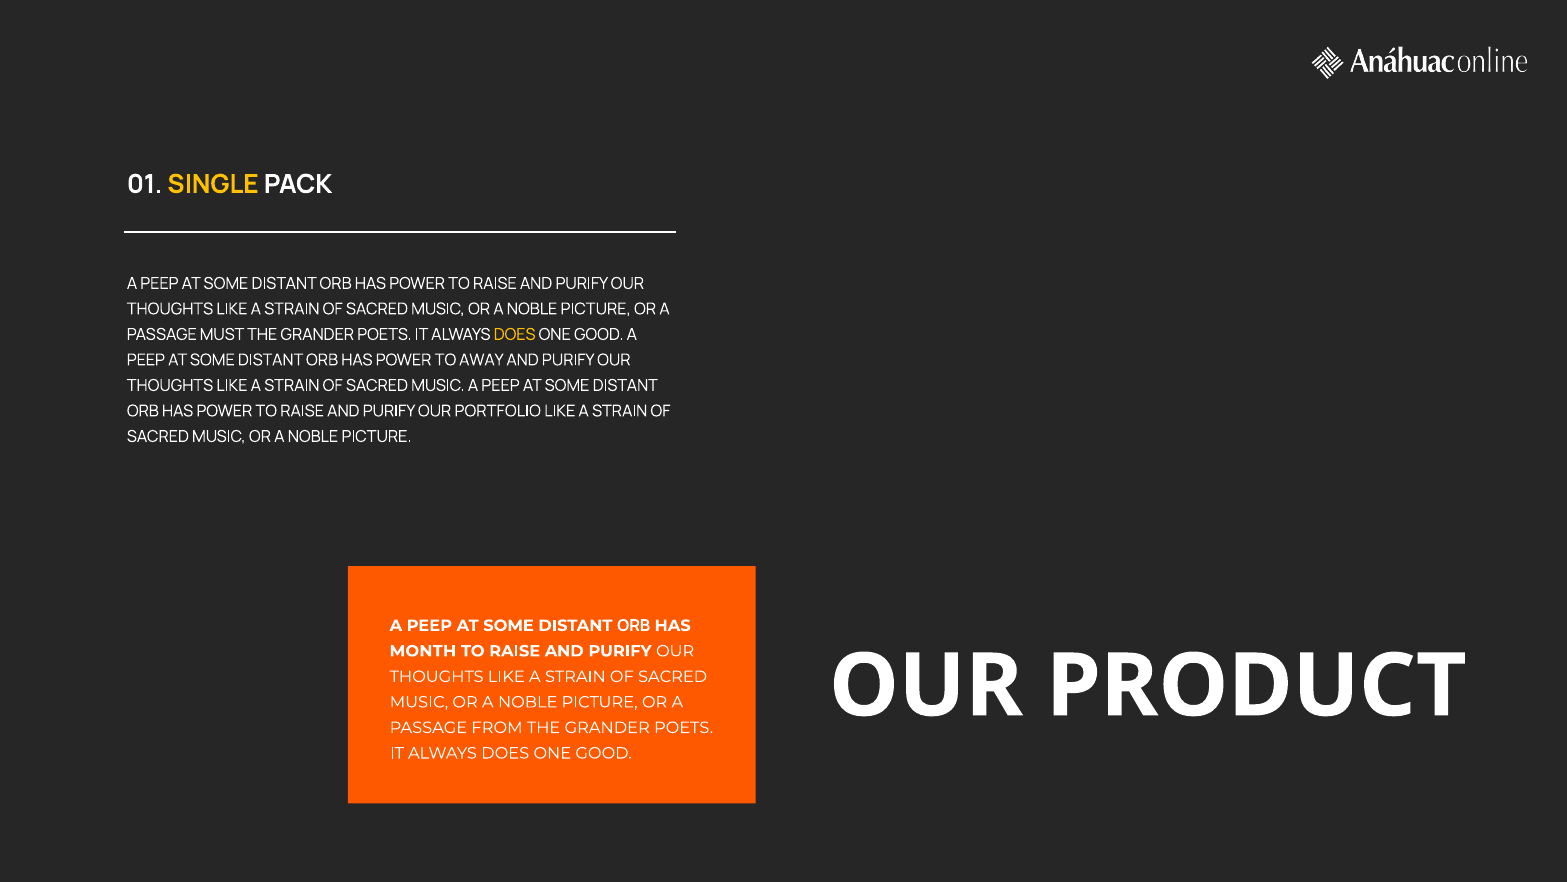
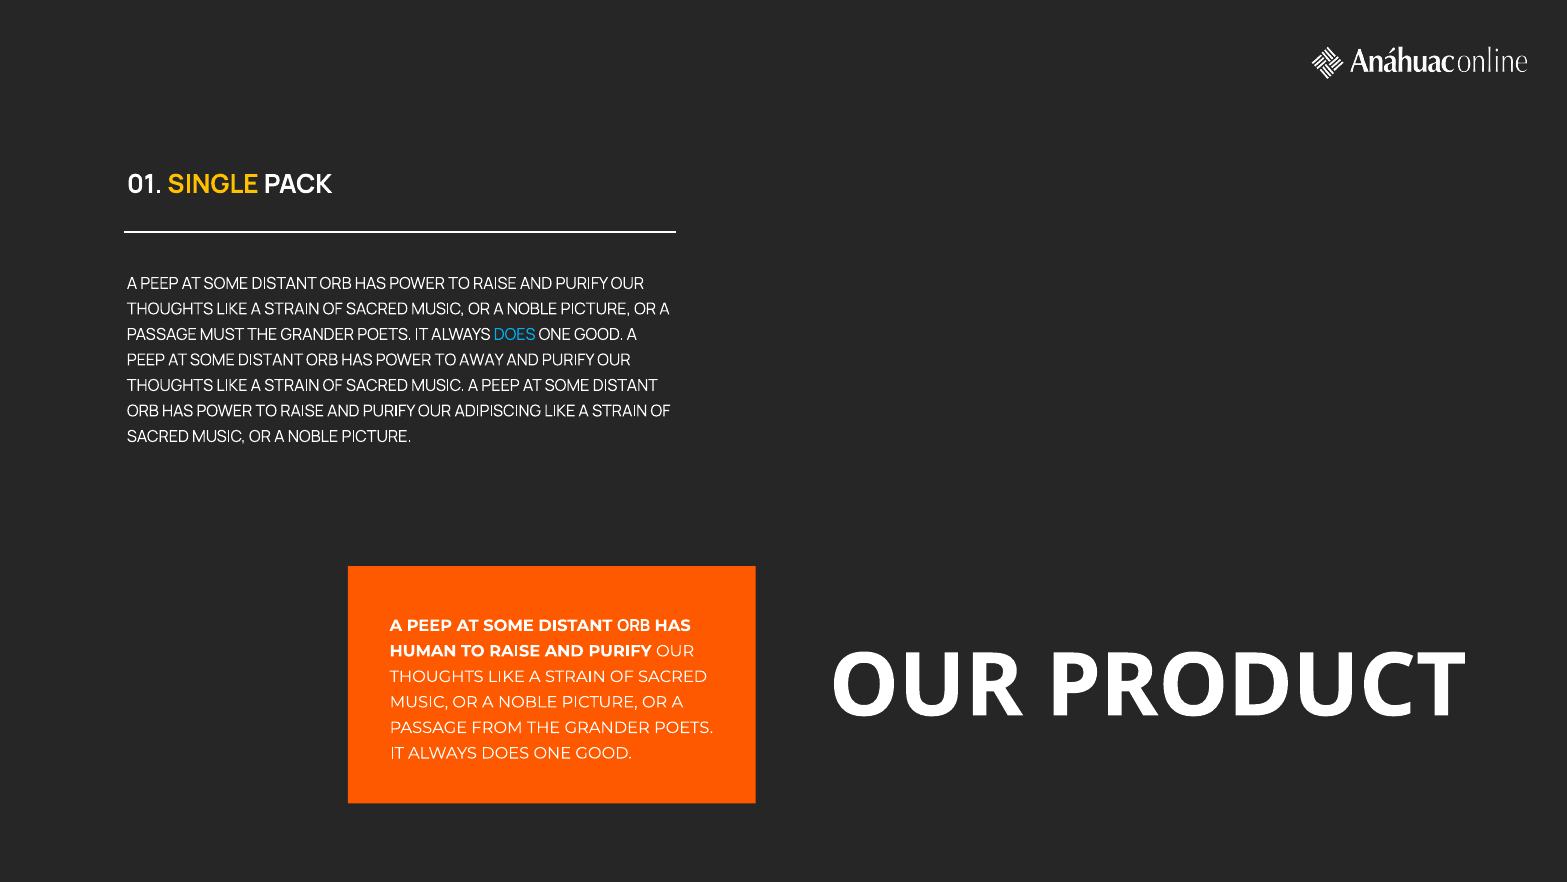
DOES at (515, 334) colour: yellow -> light blue
PORTFOLIO: PORTFOLIO -> ADIPISCING
MONTH: MONTH -> HUMAN
